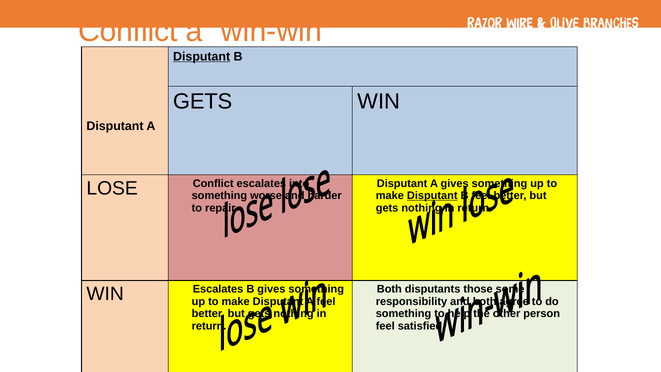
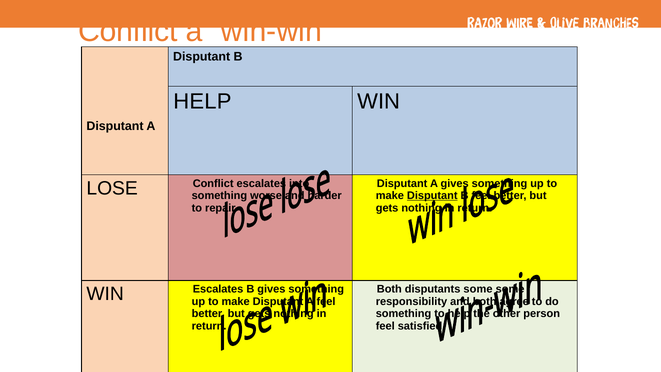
Disputant at (202, 56) underline: present -> none
GETS at (203, 102): GETS -> HELP
disputants those: those -> some
